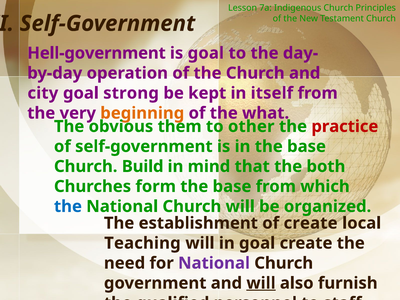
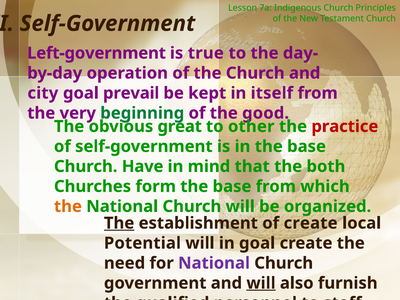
Hell-government: Hell-government -> Left-government
is goal: goal -> true
strong: strong -> prevail
beginning colour: orange -> green
what: what -> good
them: them -> great
Build: Build -> Have
the at (68, 206) colour: blue -> orange
The at (119, 223) underline: none -> present
Teaching: Teaching -> Potential
